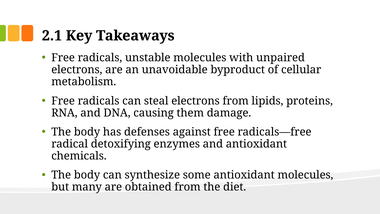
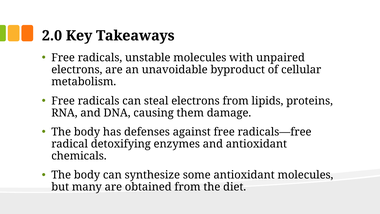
2.1: 2.1 -> 2.0
